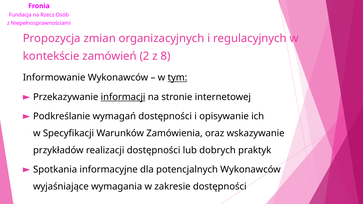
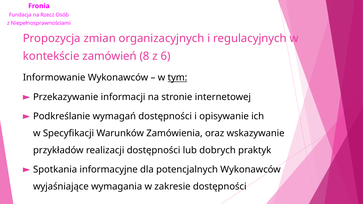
2: 2 -> 8
8: 8 -> 6
informacji underline: present -> none
